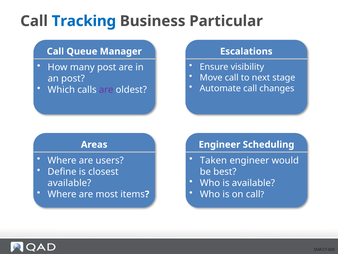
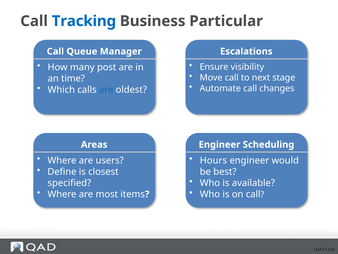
an post: post -> time
are at (106, 90) colour: purple -> blue
Taken: Taken -> Hours
available at (69, 183): available -> specified
